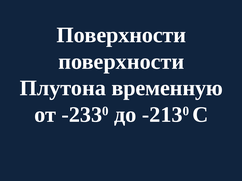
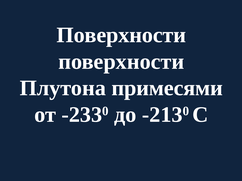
временную: временную -> примесями
